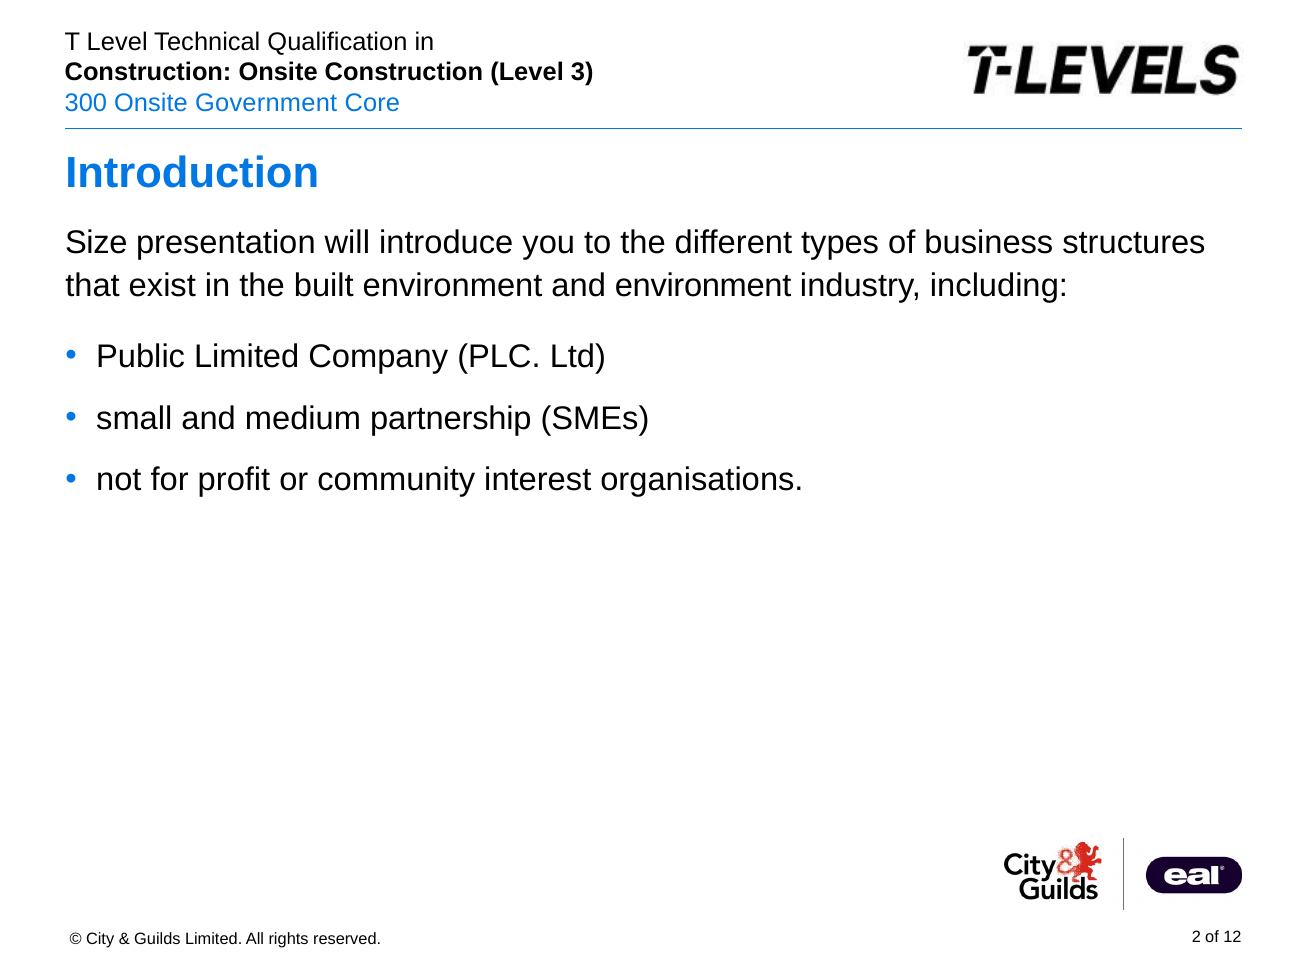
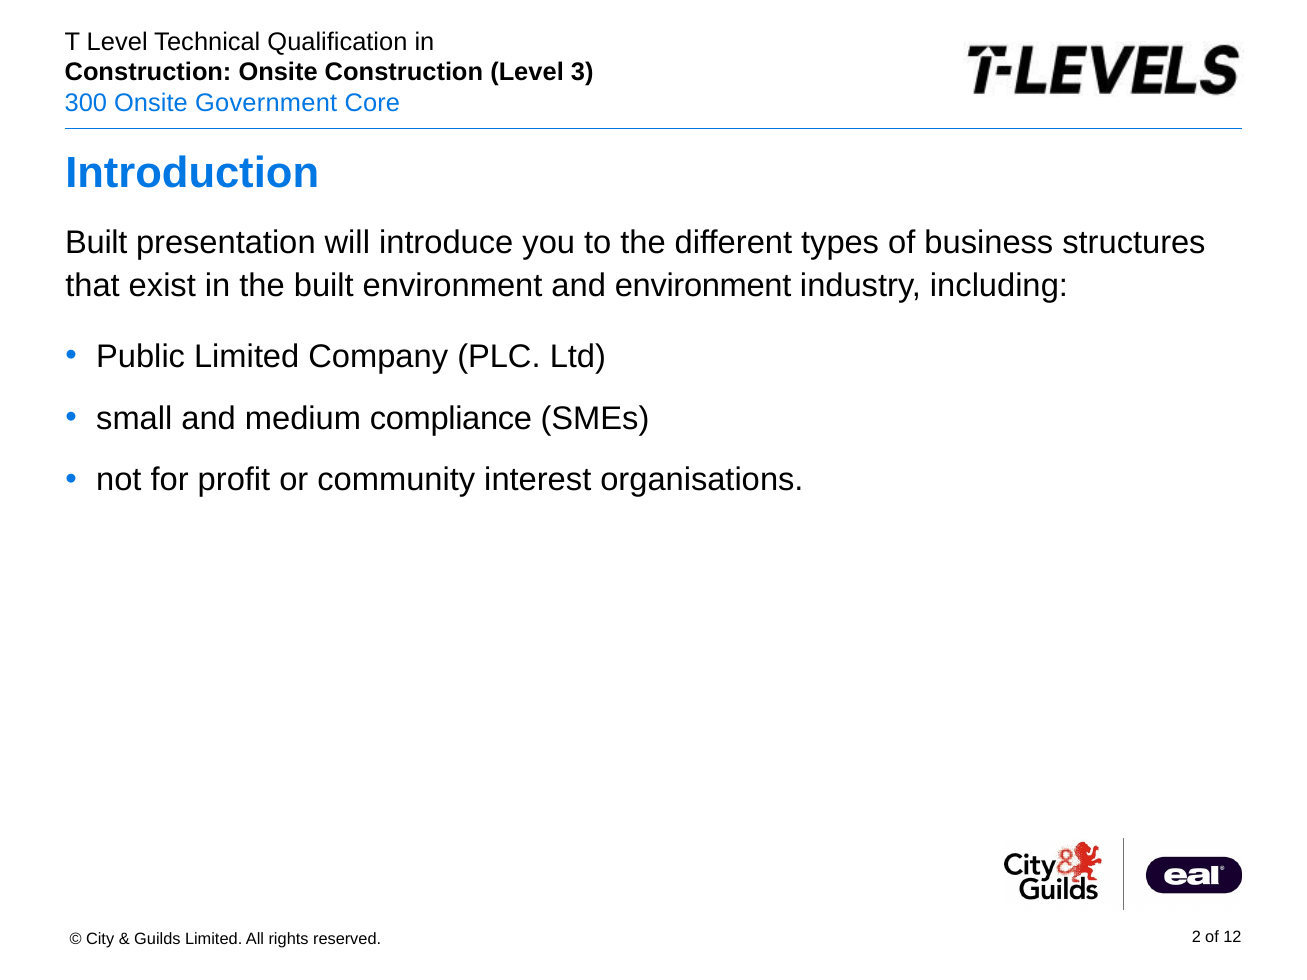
Size at (96, 242): Size -> Built
partnership: partnership -> compliance
